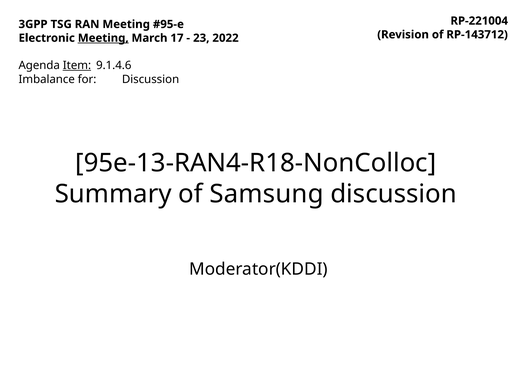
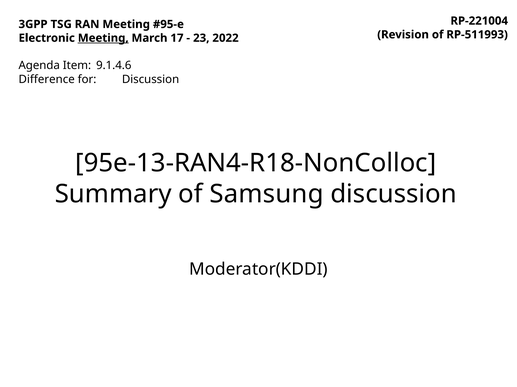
RP-143712: RP-143712 -> RP-511993
Item underline: present -> none
Imbalance: Imbalance -> Difference
